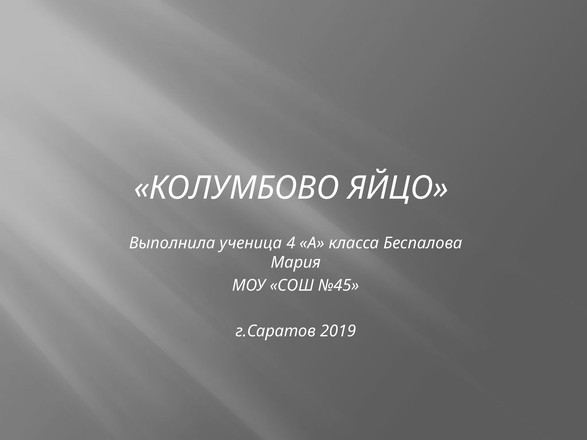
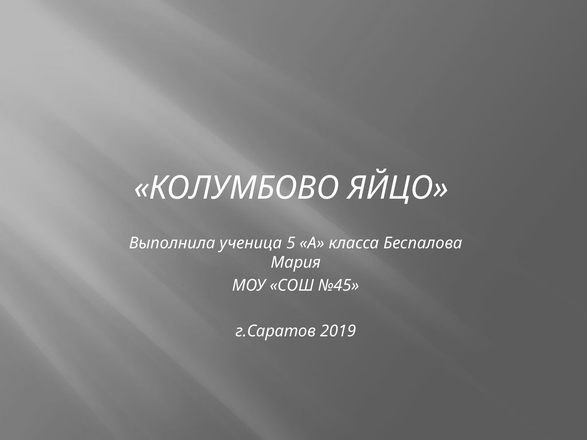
4: 4 -> 5
